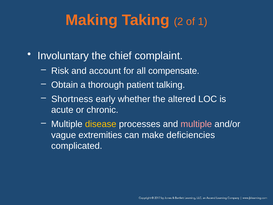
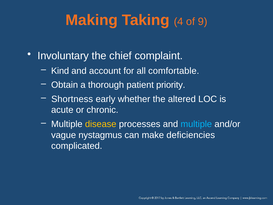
2: 2 -> 4
1: 1 -> 9
Risk: Risk -> Kind
compensate: compensate -> comfortable
talking: talking -> priority
multiple at (196, 124) colour: pink -> light blue
extremities: extremities -> nystagmus
